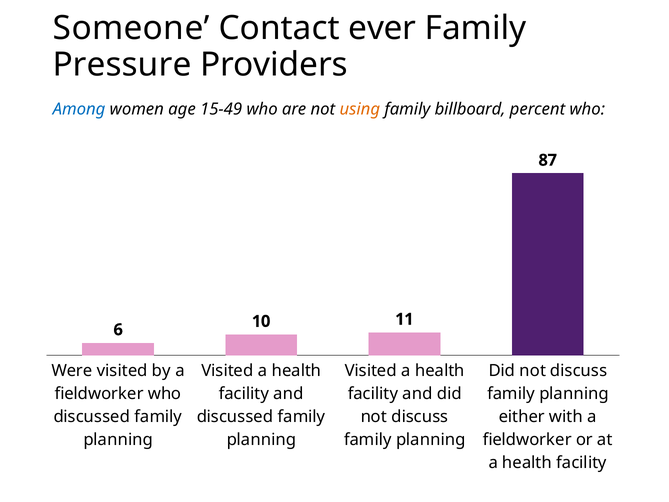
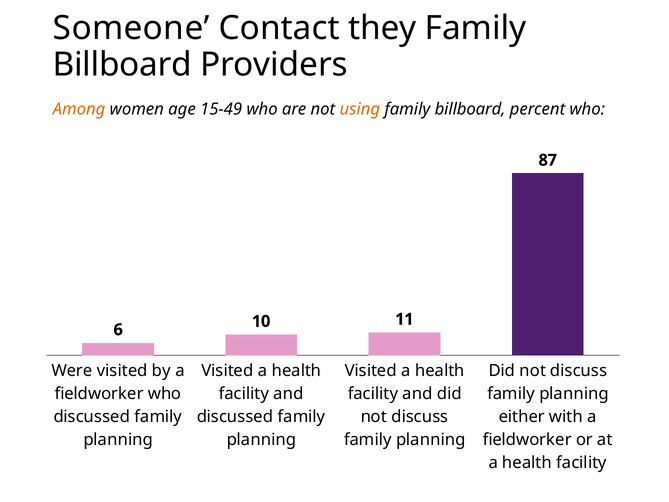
ever: ever -> they
Pressure at (122, 65): Pressure -> Billboard
Among colour: blue -> orange
